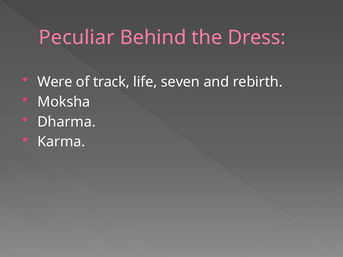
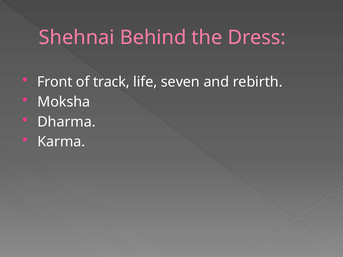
Peculiar: Peculiar -> Shehnai
Were: Were -> Front
